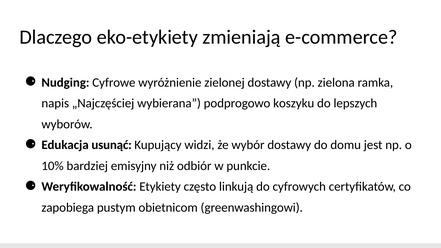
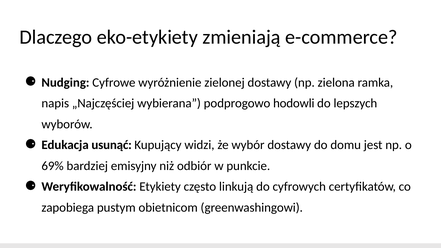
koszyku: koszyku -> hodowli
10%: 10% -> 69%
